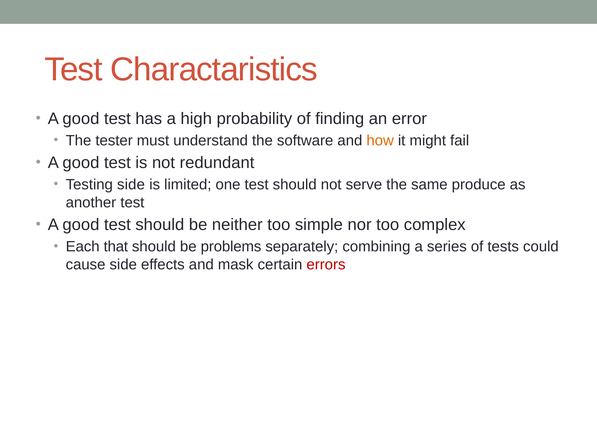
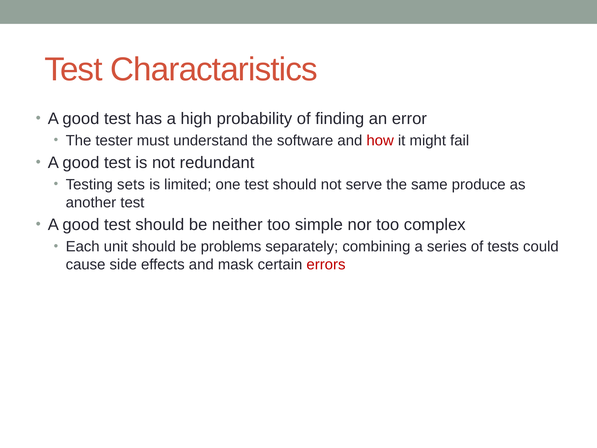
how colour: orange -> red
Testing side: side -> sets
that: that -> unit
